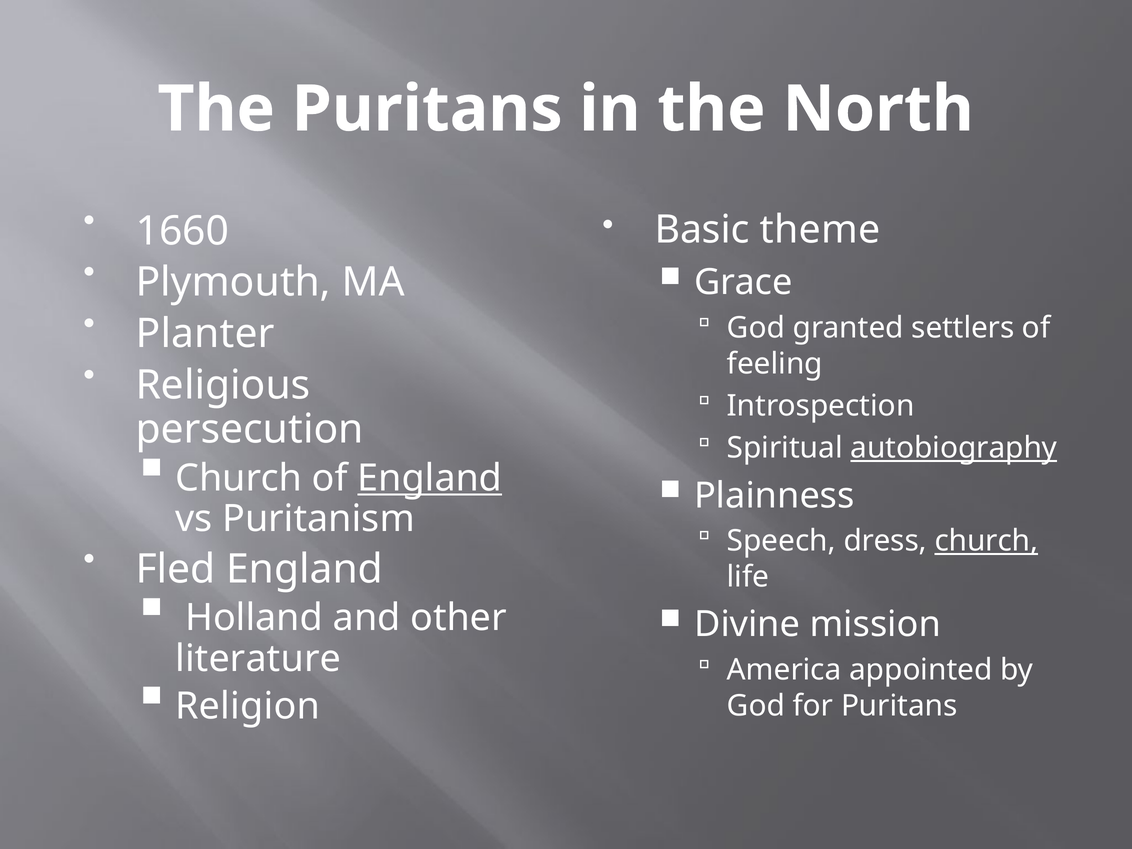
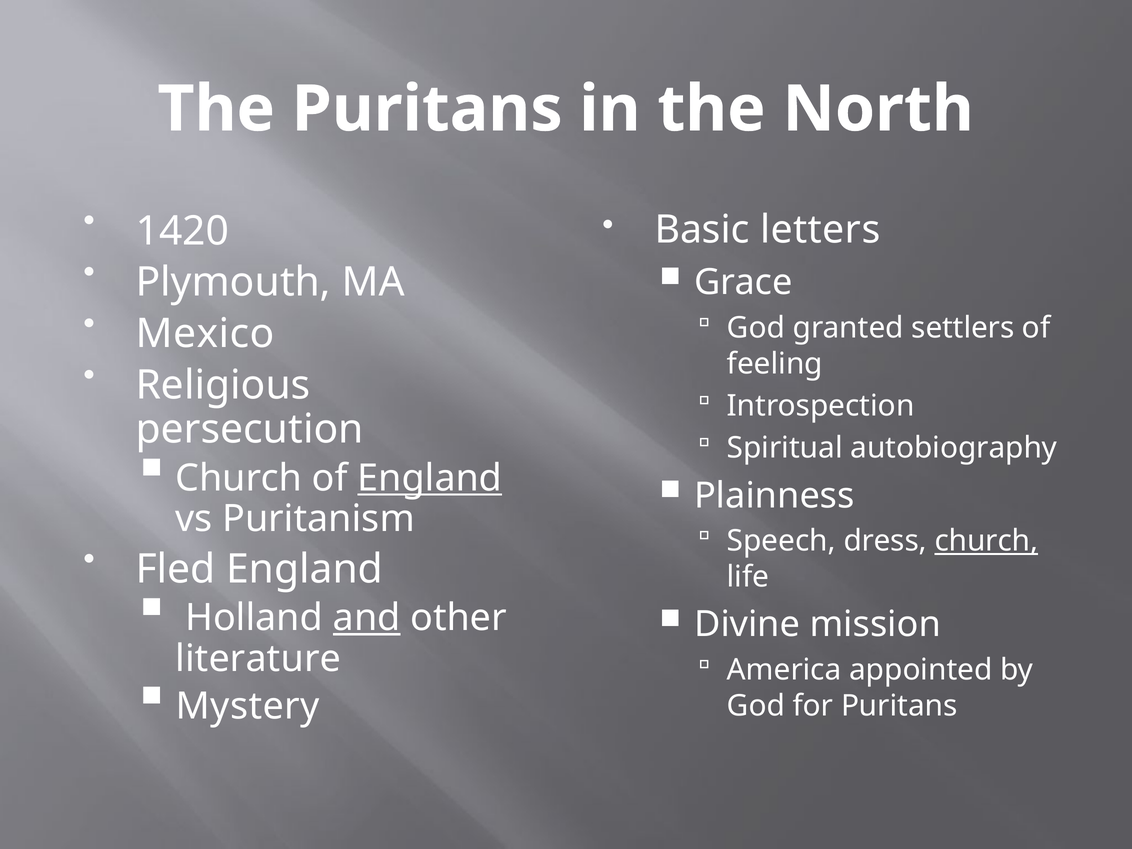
1660: 1660 -> 1420
theme: theme -> letters
Planter: Planter -> Mexico
autobiography underline: present -> none
and underline: none -> present
Religion: Religion -> Mystery
